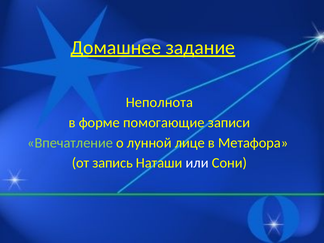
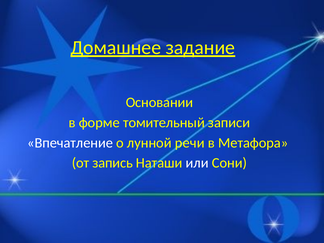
Неполнота: Неполнота -> Основании
помогающие: помогающие -> томительный
Впечатление colour: light green -> white
лице: лице -> речи
